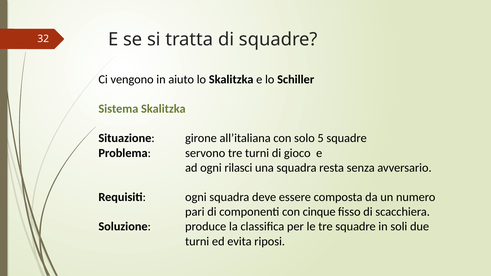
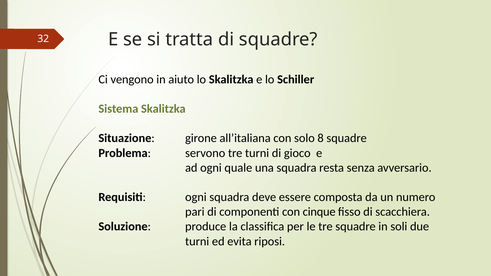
5: 5 -> 8
rilasci: rilasci -> quale
